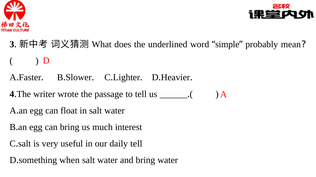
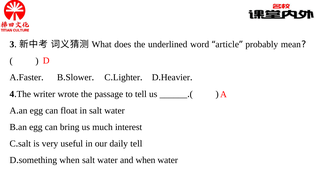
simple: simple -> article
and bring: bring -> when
